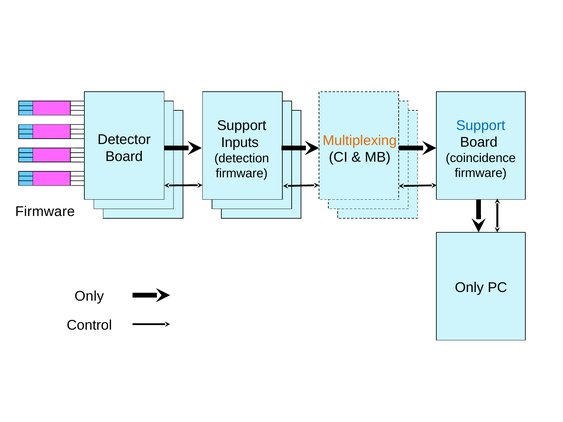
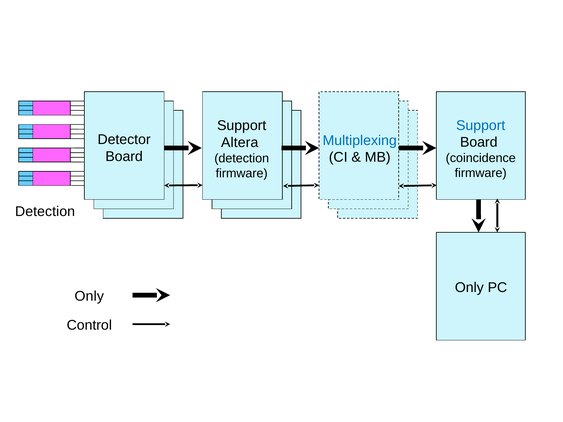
Multiplexing colour: orange -> blue
Inputs: Inputs -> Altera
Firmware at (45, 212): Firmware -> Detection
